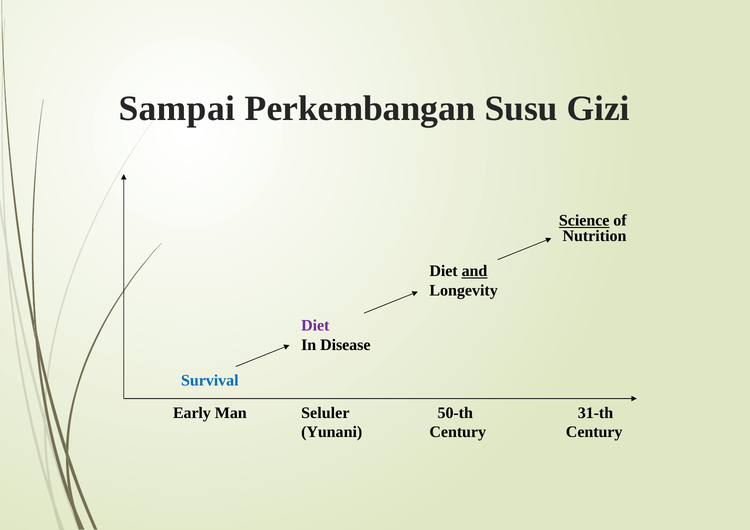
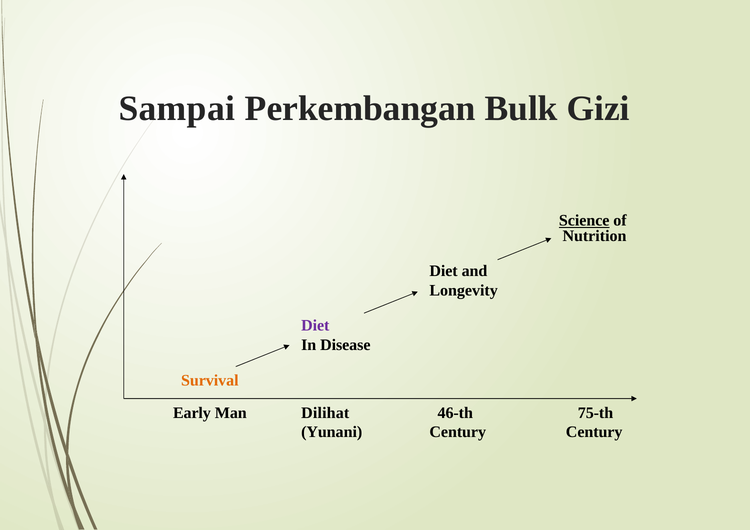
Susu: Susu -> Bulk
and underline: present -> none
Survival colour: blue -> orange
50-th: 50-th -> 46-th
31-th: 31-th -> 75-th
Seluler: Seluler -> Dilihat
